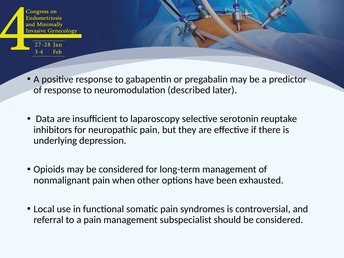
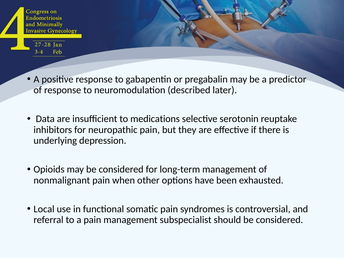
laparoscopy: laparoscopy -> medications
